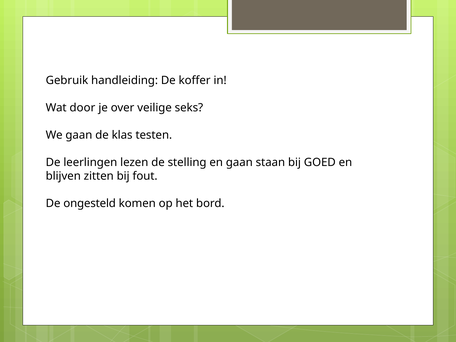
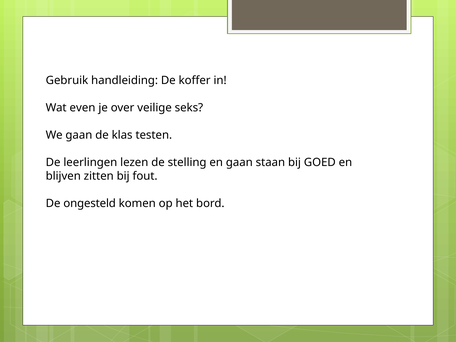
door: door -> even
